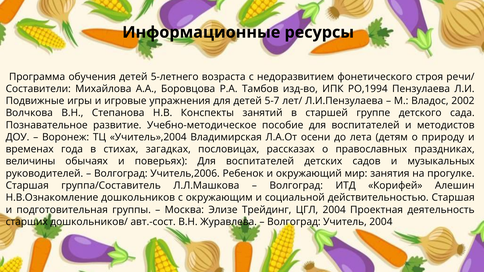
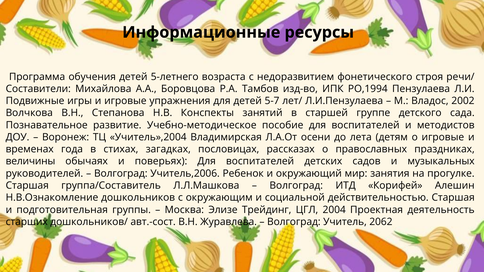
о природу: природу -> игровые
Учитель 2004: 2004 -> 2062
